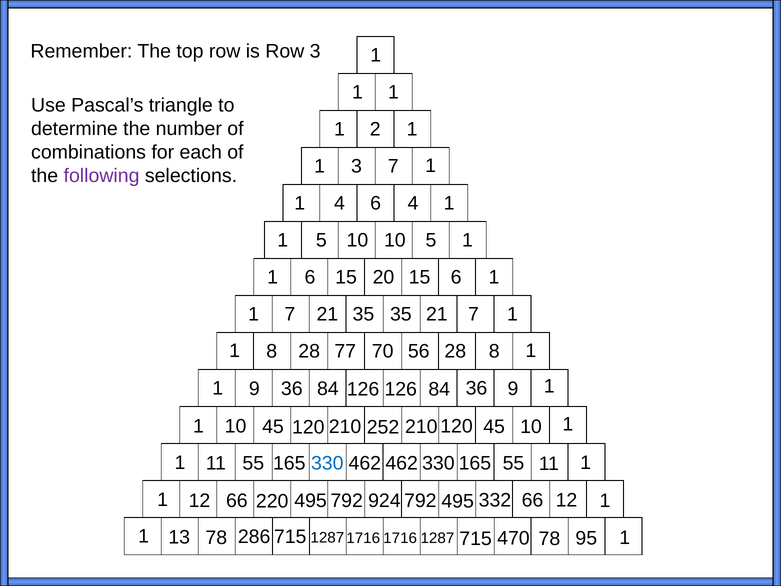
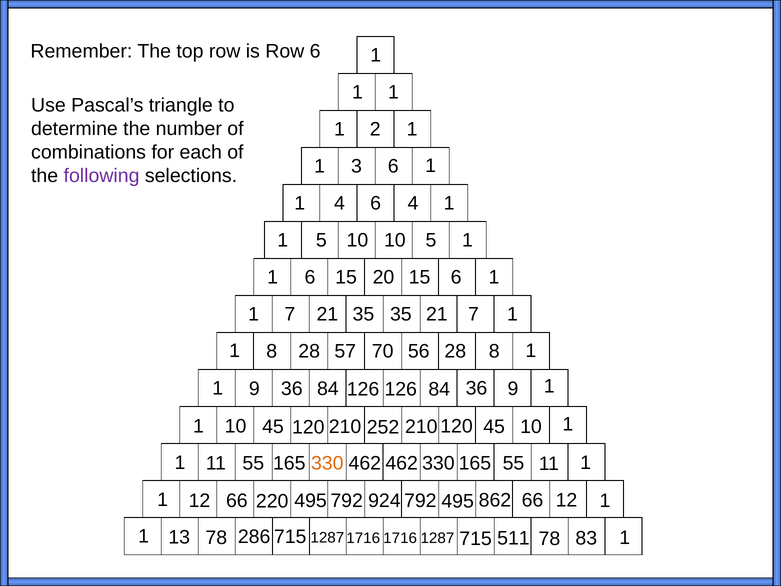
Row 3: 3 -> 6
3 7: 7 -> 6
77: 77 -> 57
330 colour: blue -> orange
332: 332 -> 862
470: 470 -> 511
95: 95 -> 83
